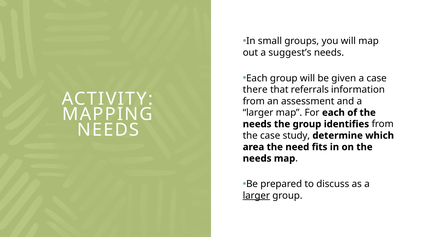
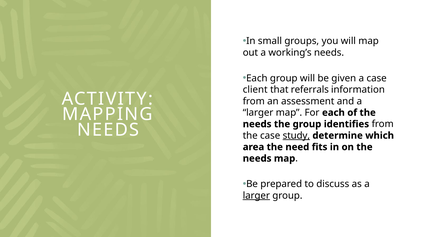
suggest’s: suggest’s -> working’s
there: there -> client
study underline: none -> present
